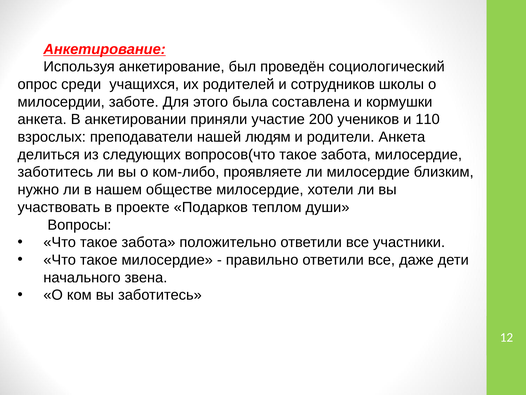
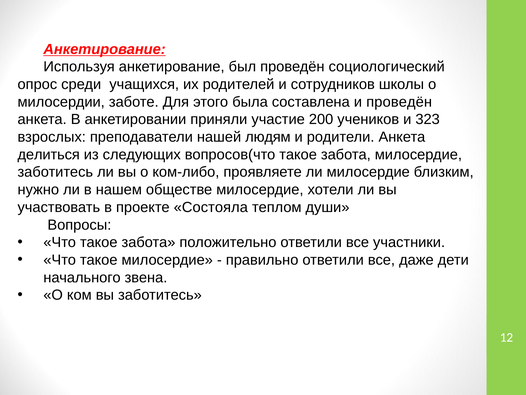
и кормушки: кормушки -> проведён
110: 110 -> 323
Подарков: Подарков -> Состояла
